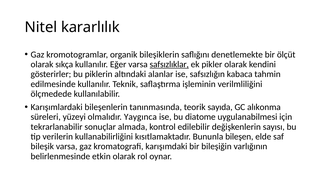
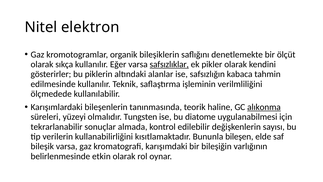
kararlılık: kararlılık -> elektron
sayıda: sayıda -> haline
alıkonma underline: none -> present
Yaygınca: Yaygınca -> Tungsten
